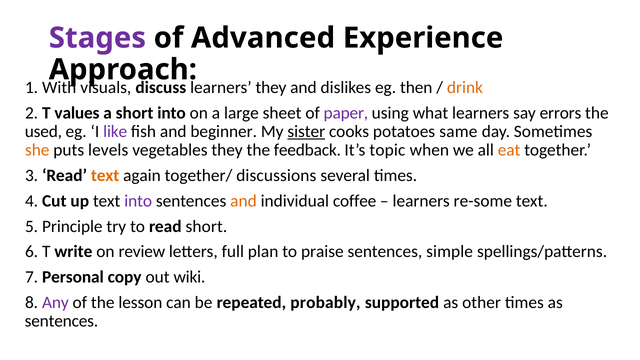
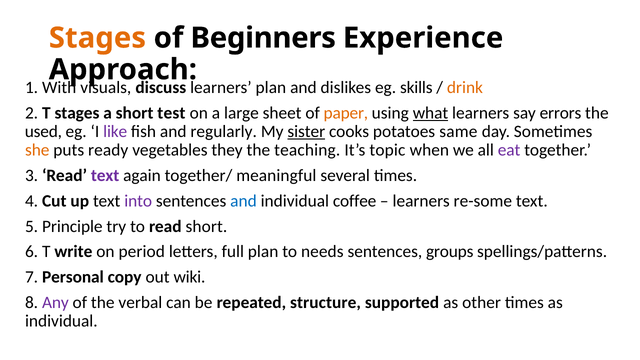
Stages at (97, 38) colour: purple -> orange
Advanced: Advanced -> Beginners
learners they: they -> plan
then: then -> skills
T values: values -> stages
short into: into -> test
paper colour: purple -> orange
what underline: none -> present
beginner: beginner -> regularly
levels: levels -> ready
feedback: feedback -> teaching
eat colour: orange -> purple
text at (105, 176) colour: orange -> purple
discussions: discussions -> meaningful
and at (243, 201) colour: orange -> blue
review: review -> period
praise: praise -> needs
simple: simple -> groups
lesson: lesson -> verbal
probably: probably -> structure
sentences at (61, 321): sentences -> individual
